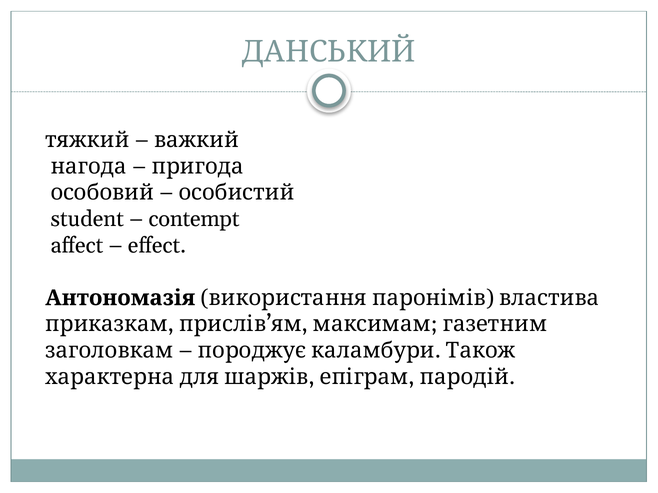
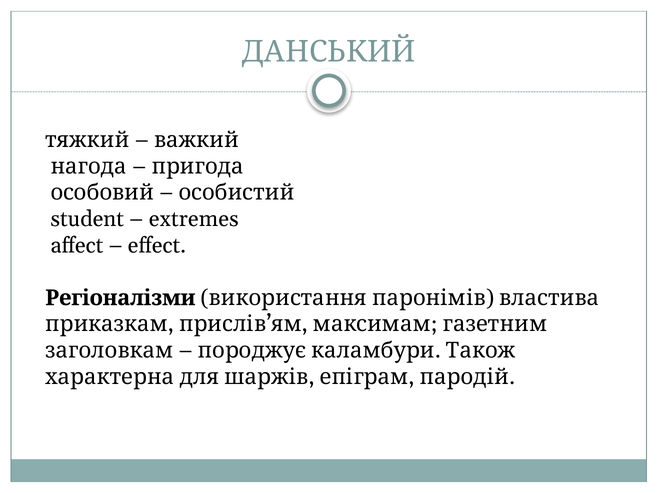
contempt: contempt -> extremes
Антономазія: Антономазія -> Регіоналізми
